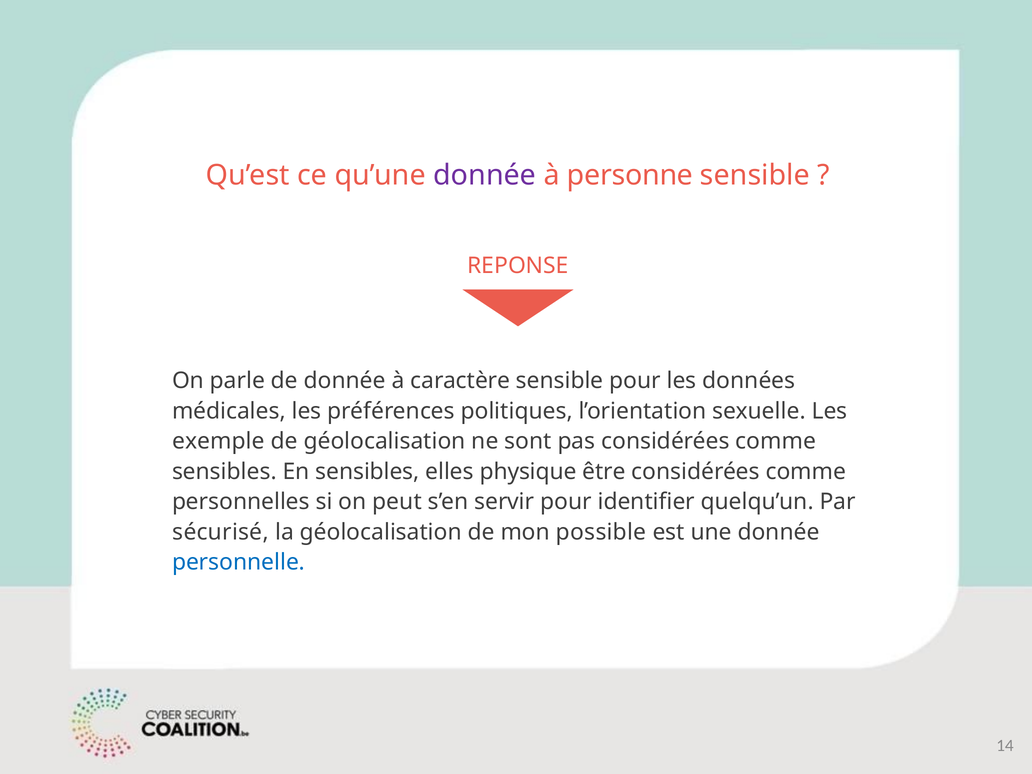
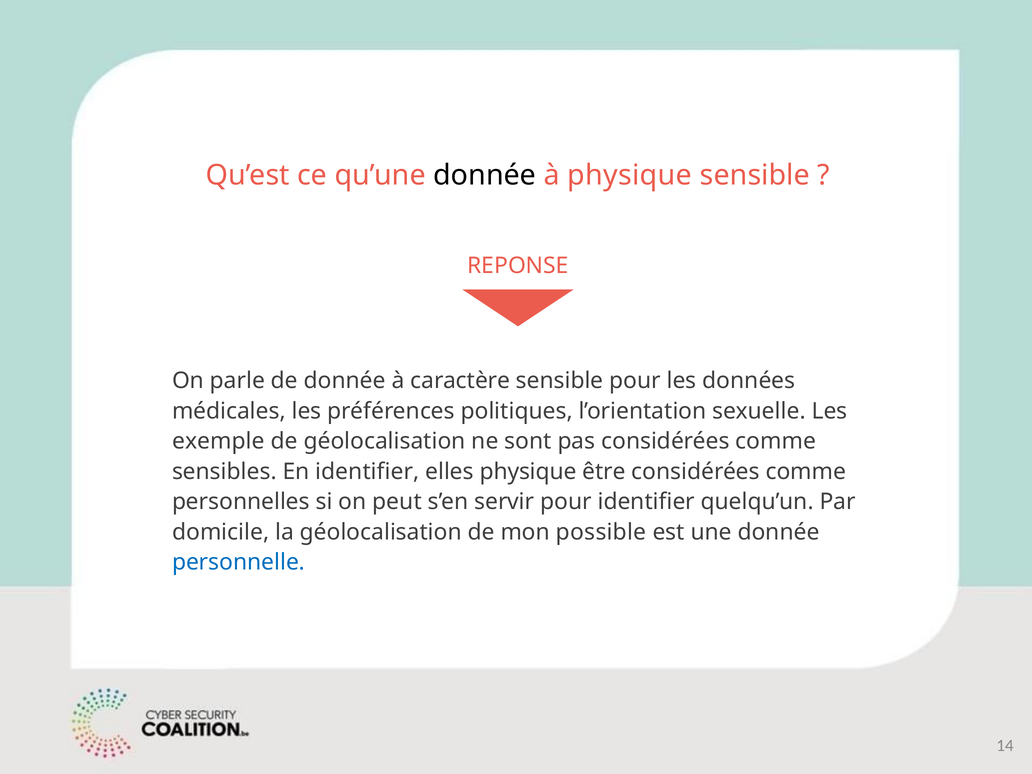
donnée at (485, 176) colour: purple -> black
à personne: personne -> physique
En sensibles: sensibles -> identifier
sécurisé: sécurisé -> domicile
